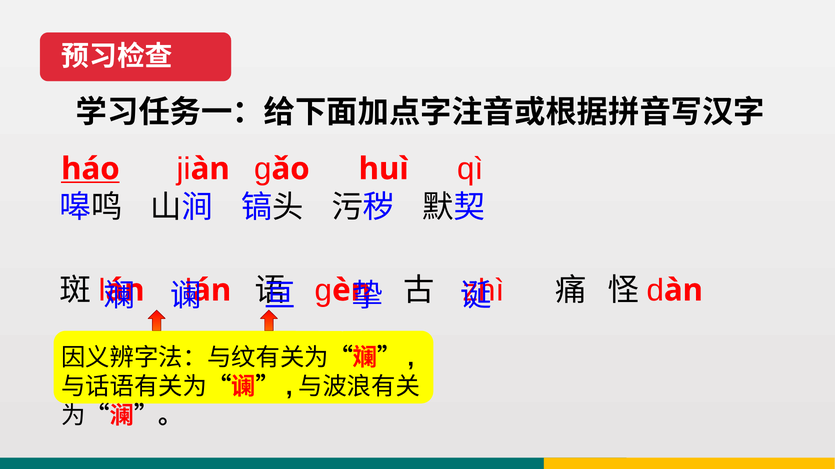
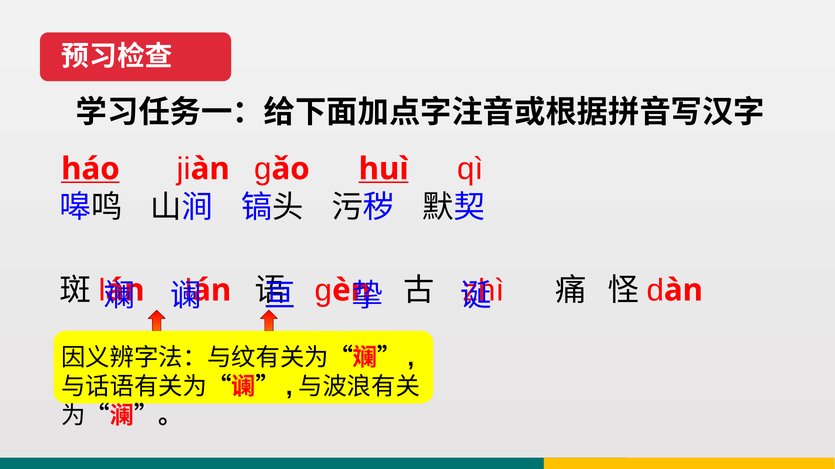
huì underline: none -> present
